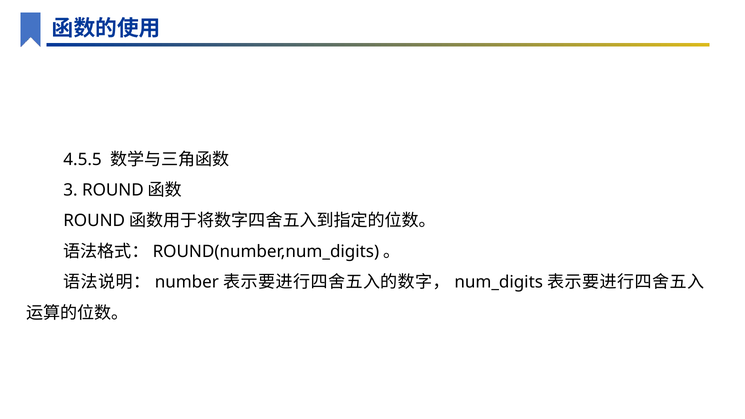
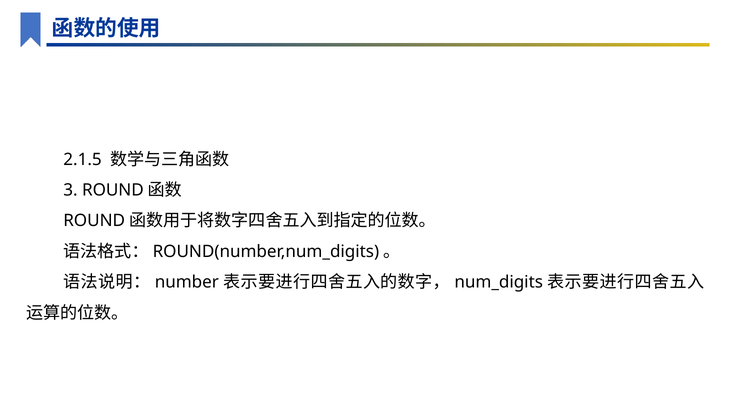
4.5.5: 4.5.5 -> 2.1.5
